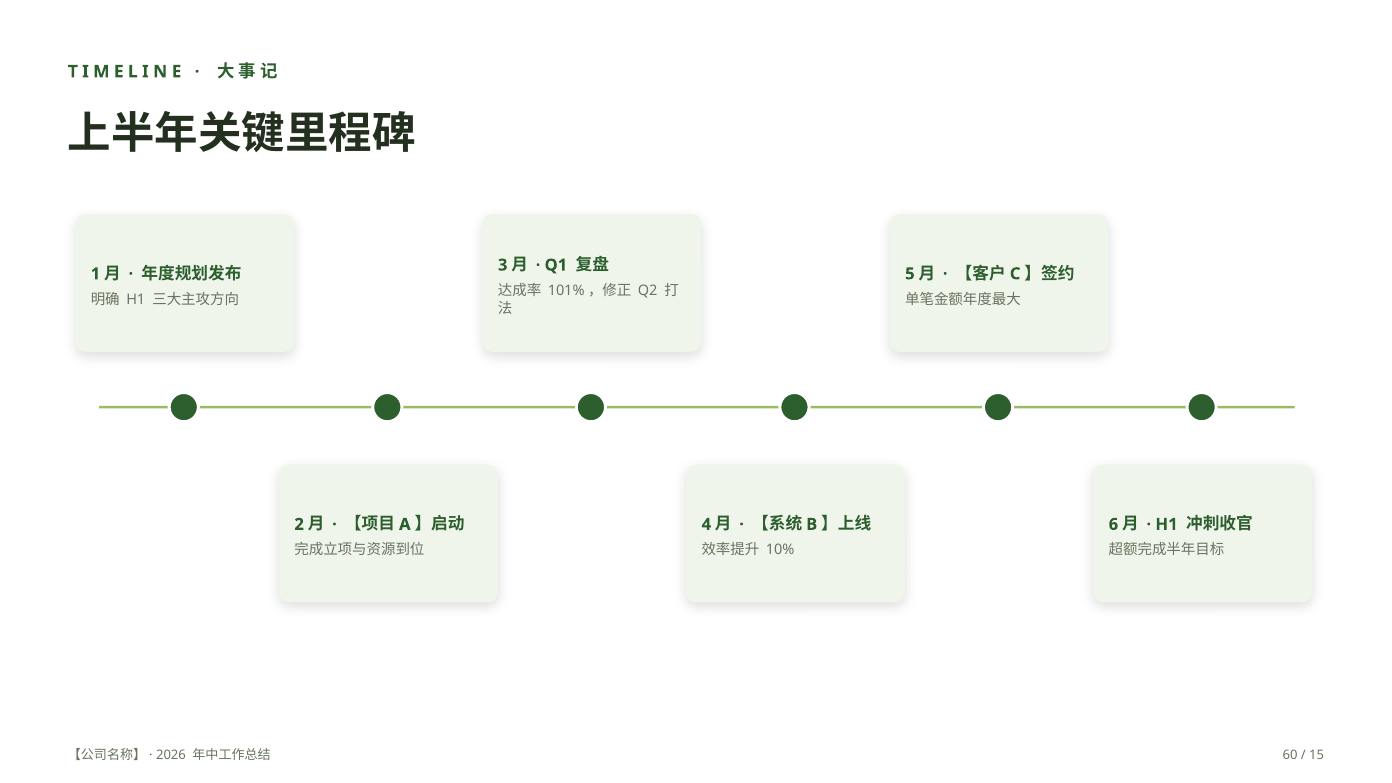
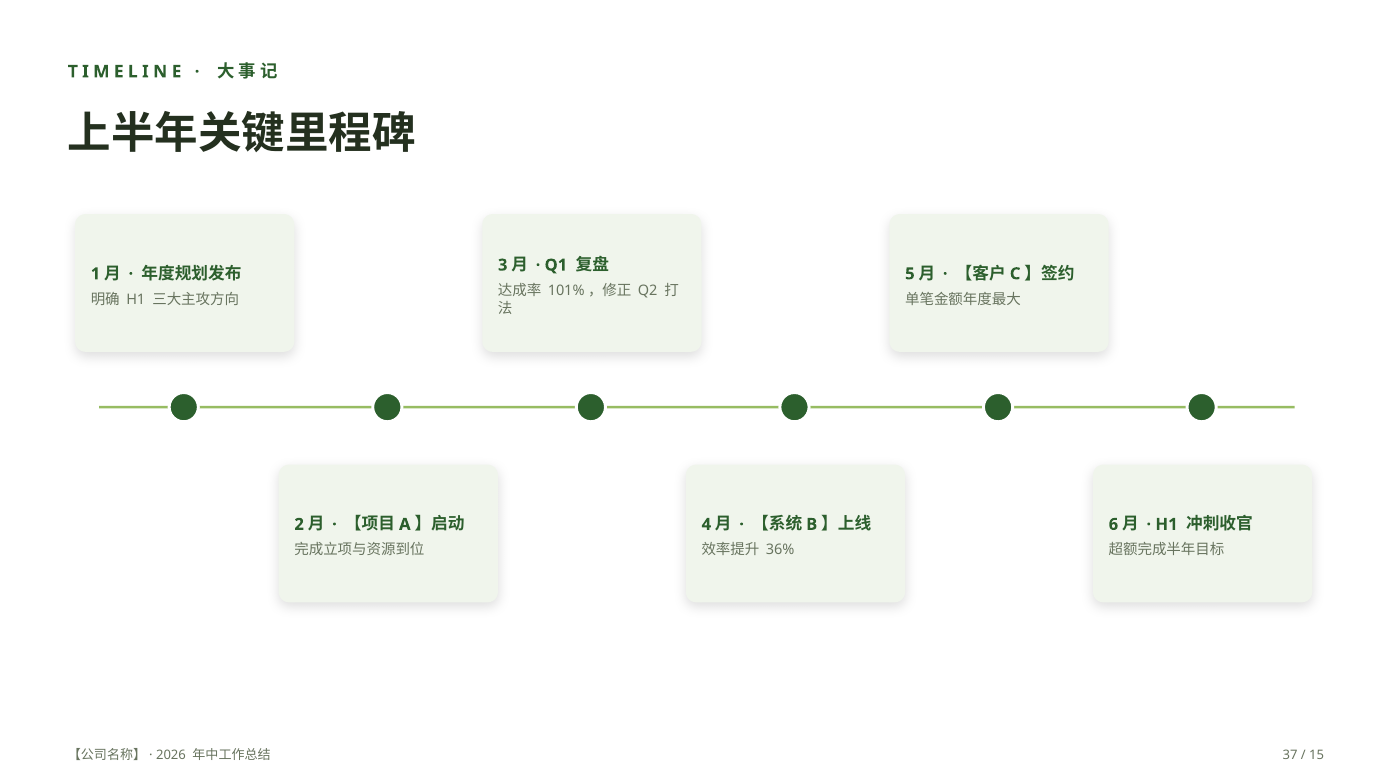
10%: 10% -> 36%
60: 60 -> 37
